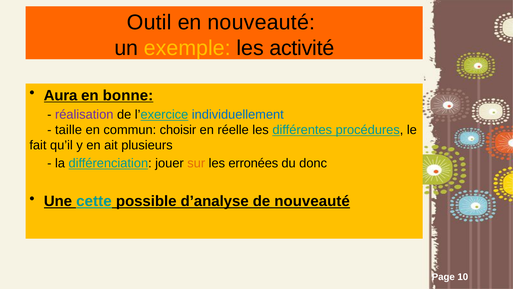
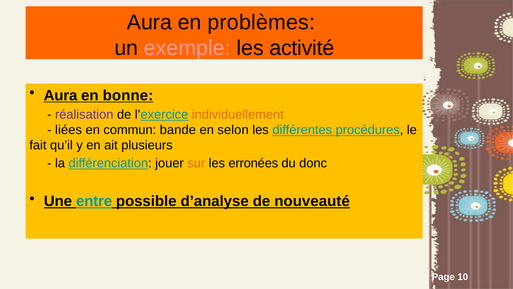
Outil at (149, 23): Outil -> Aura
en nouveauté: nouveauté -> problèmes
exemple colour: yellow -> pink
individuellement colour: blue -> orange
taille: taille -> liées
choisir: choisir -> bande
réelle: réelle -> selon
cette: cette -> entre
